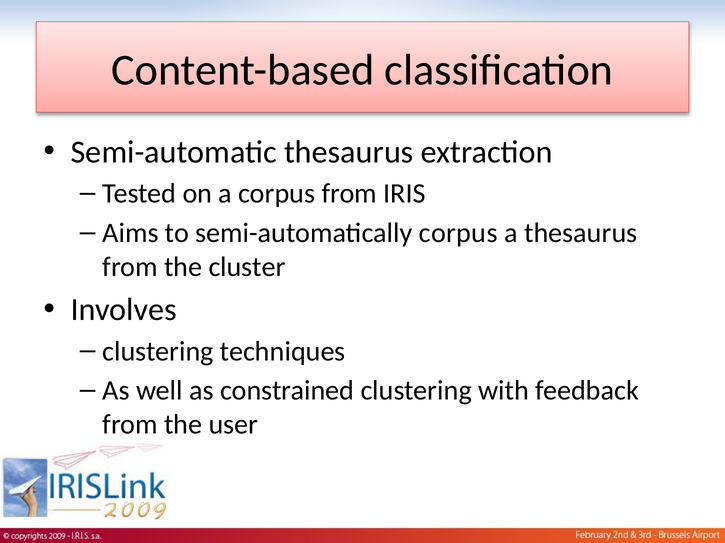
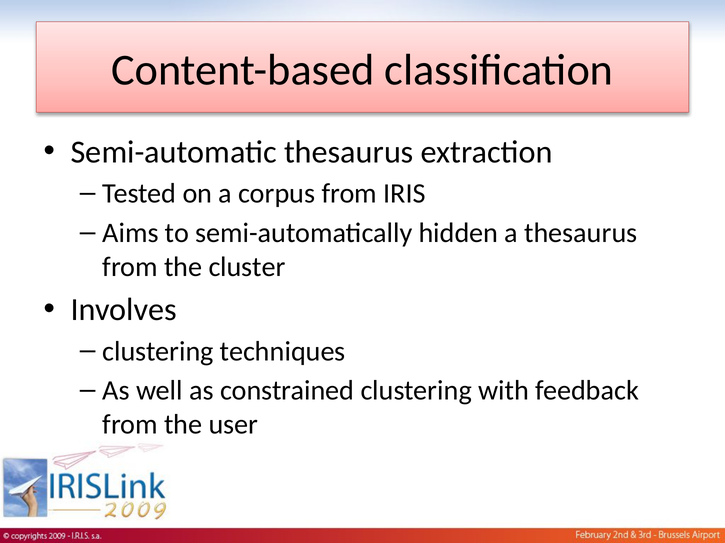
semi-automatically corpus: corpus -> hidden
